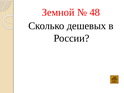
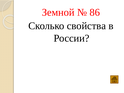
48: 48 -> 86
дешевых: дешевых -> свойства
